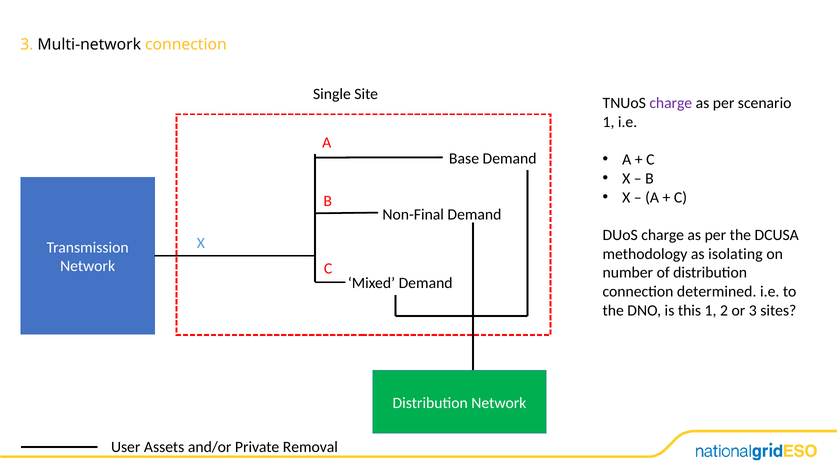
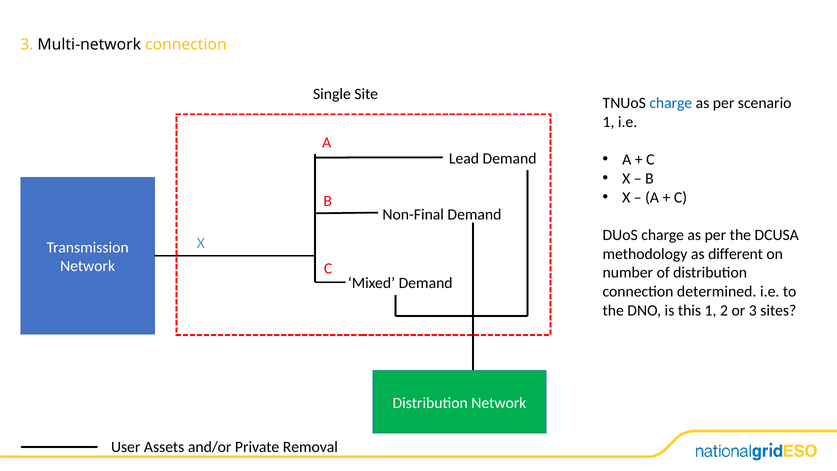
charge at (671, 103) colour: purple -> blue
Base: Base -> Lead
isolating: isolating -> different
